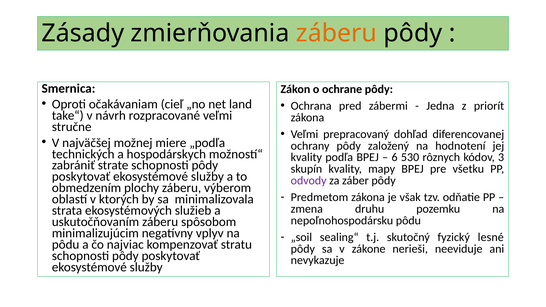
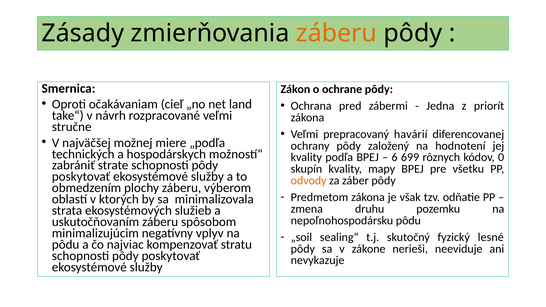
dohľad: dohľad -> havárií
530: 530 -> 699
3: 3 -> 0
odvody colour: purple -> orange
